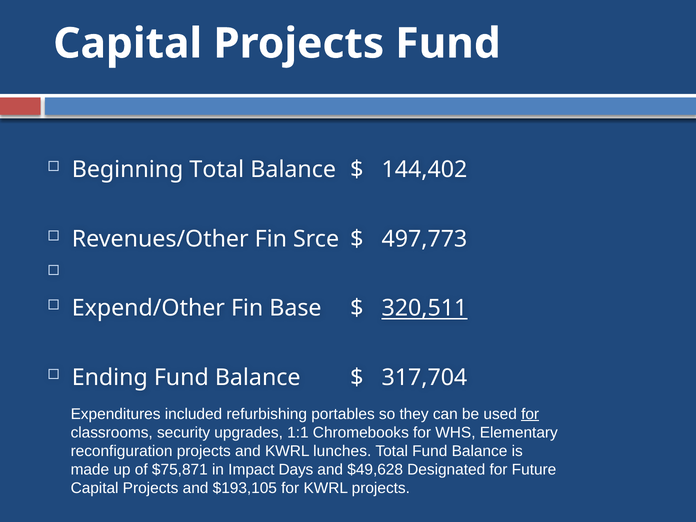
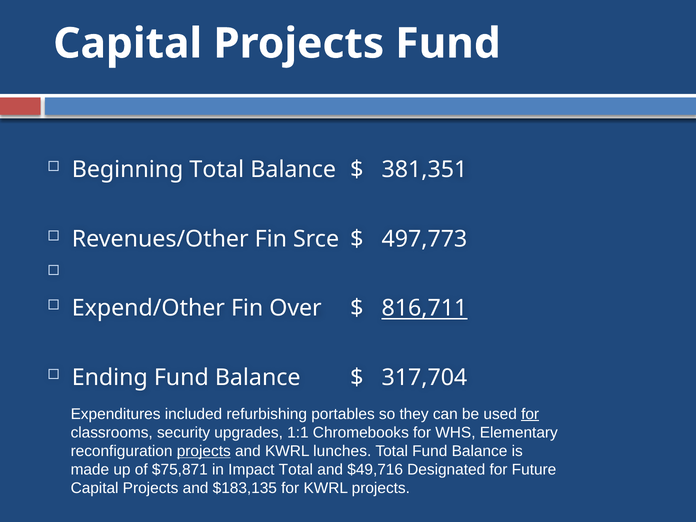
144,402: 144,402 -> 381,351
Base: Base -> Over
320,511: 320,511 -> 816,711
projects at (204, 451) underline: none -> present
Impact Days: Days -> Total
$49,628: $49,628 -> $49,716
$193,105: $193,105 -> $183,135
